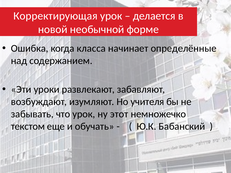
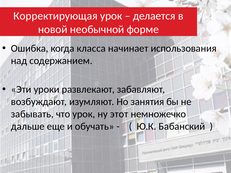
определённые: определённые -> использования
учителя: учителя -> занятия
текстом: текстом -> дальше
